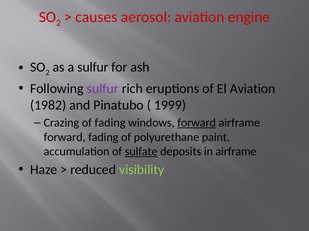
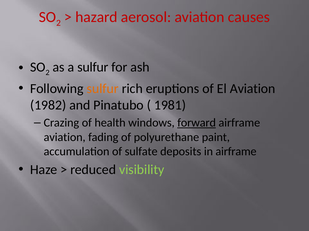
causes: causes -> hazard
engine: engine -> causes
sulfur at (103, 89) colour: purple -> orange
1999: 1999 -> 1981
of fading: fading -> health
forward at (65, 138): forward -> aviation
sulfate underline: present -> none
